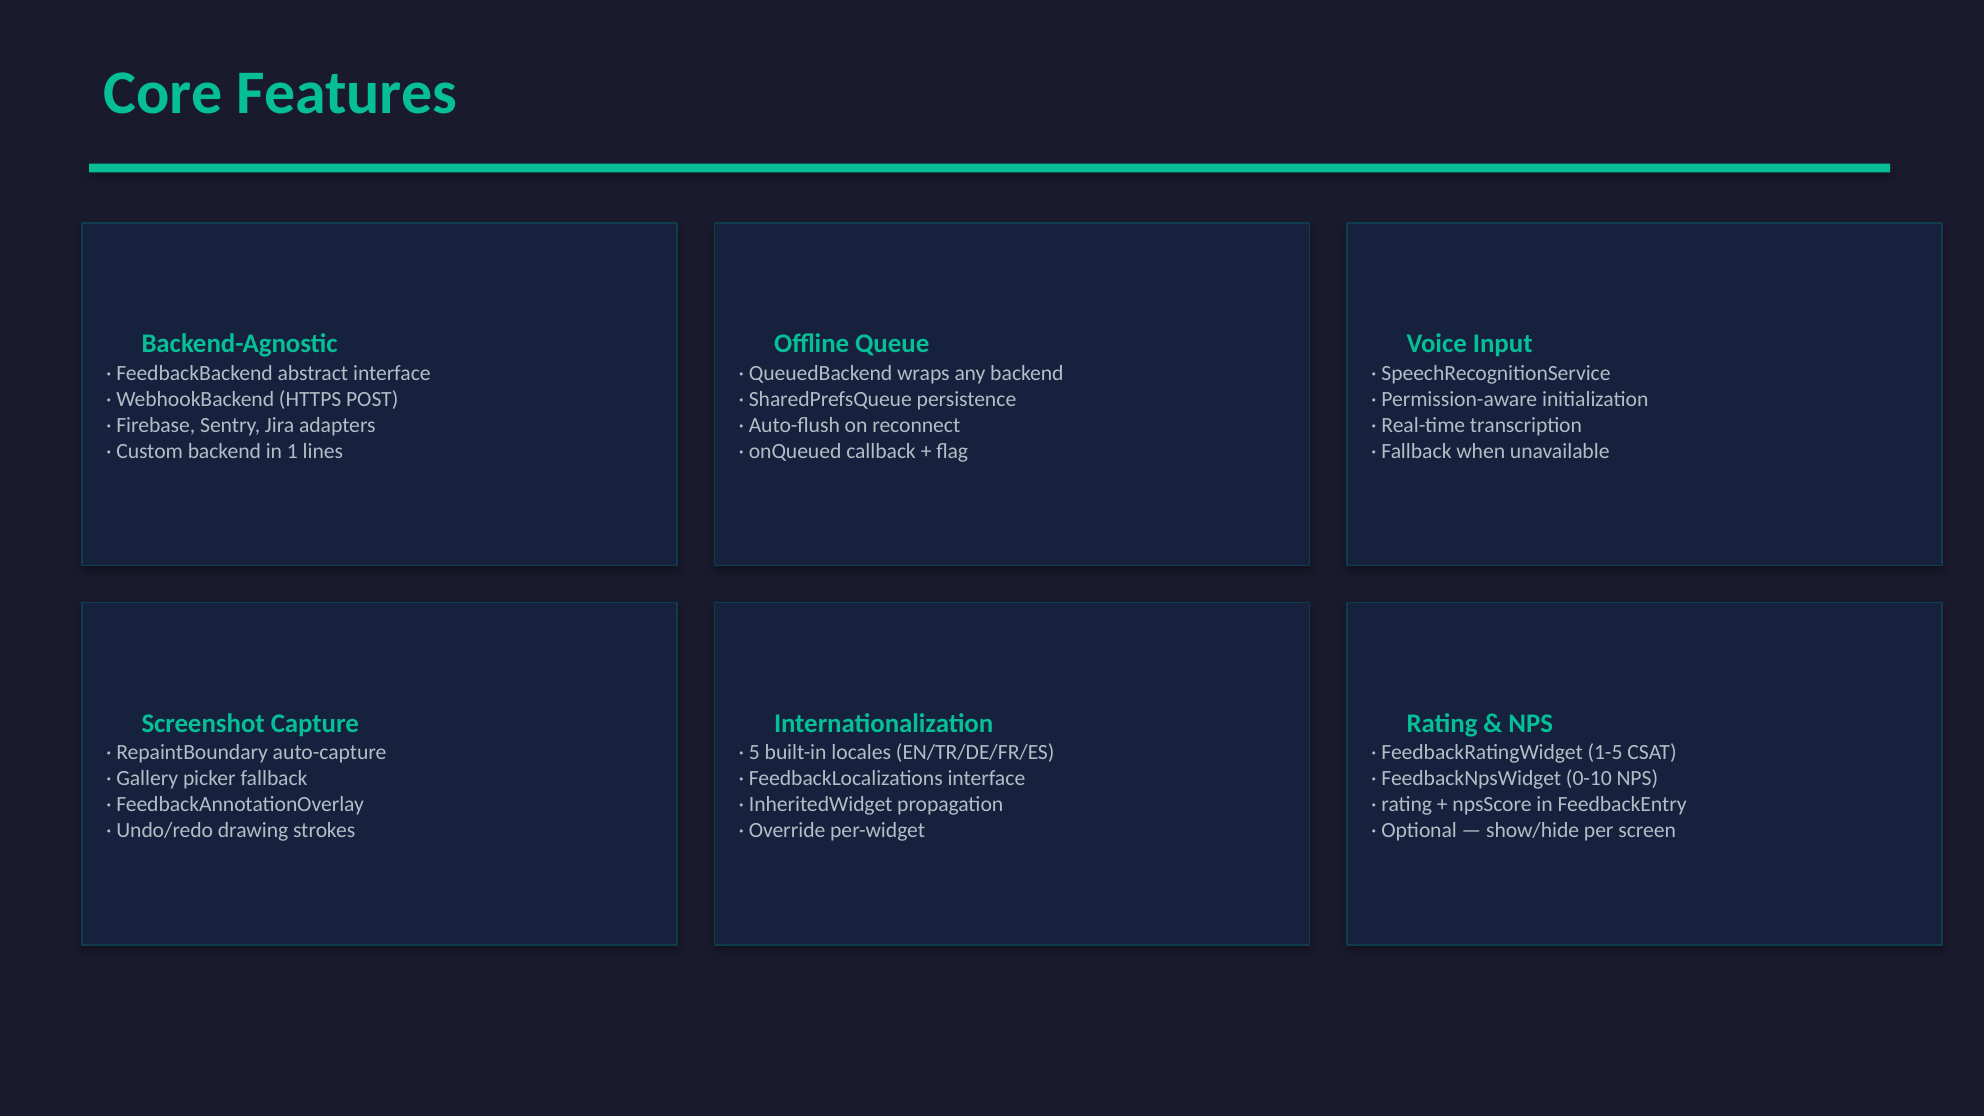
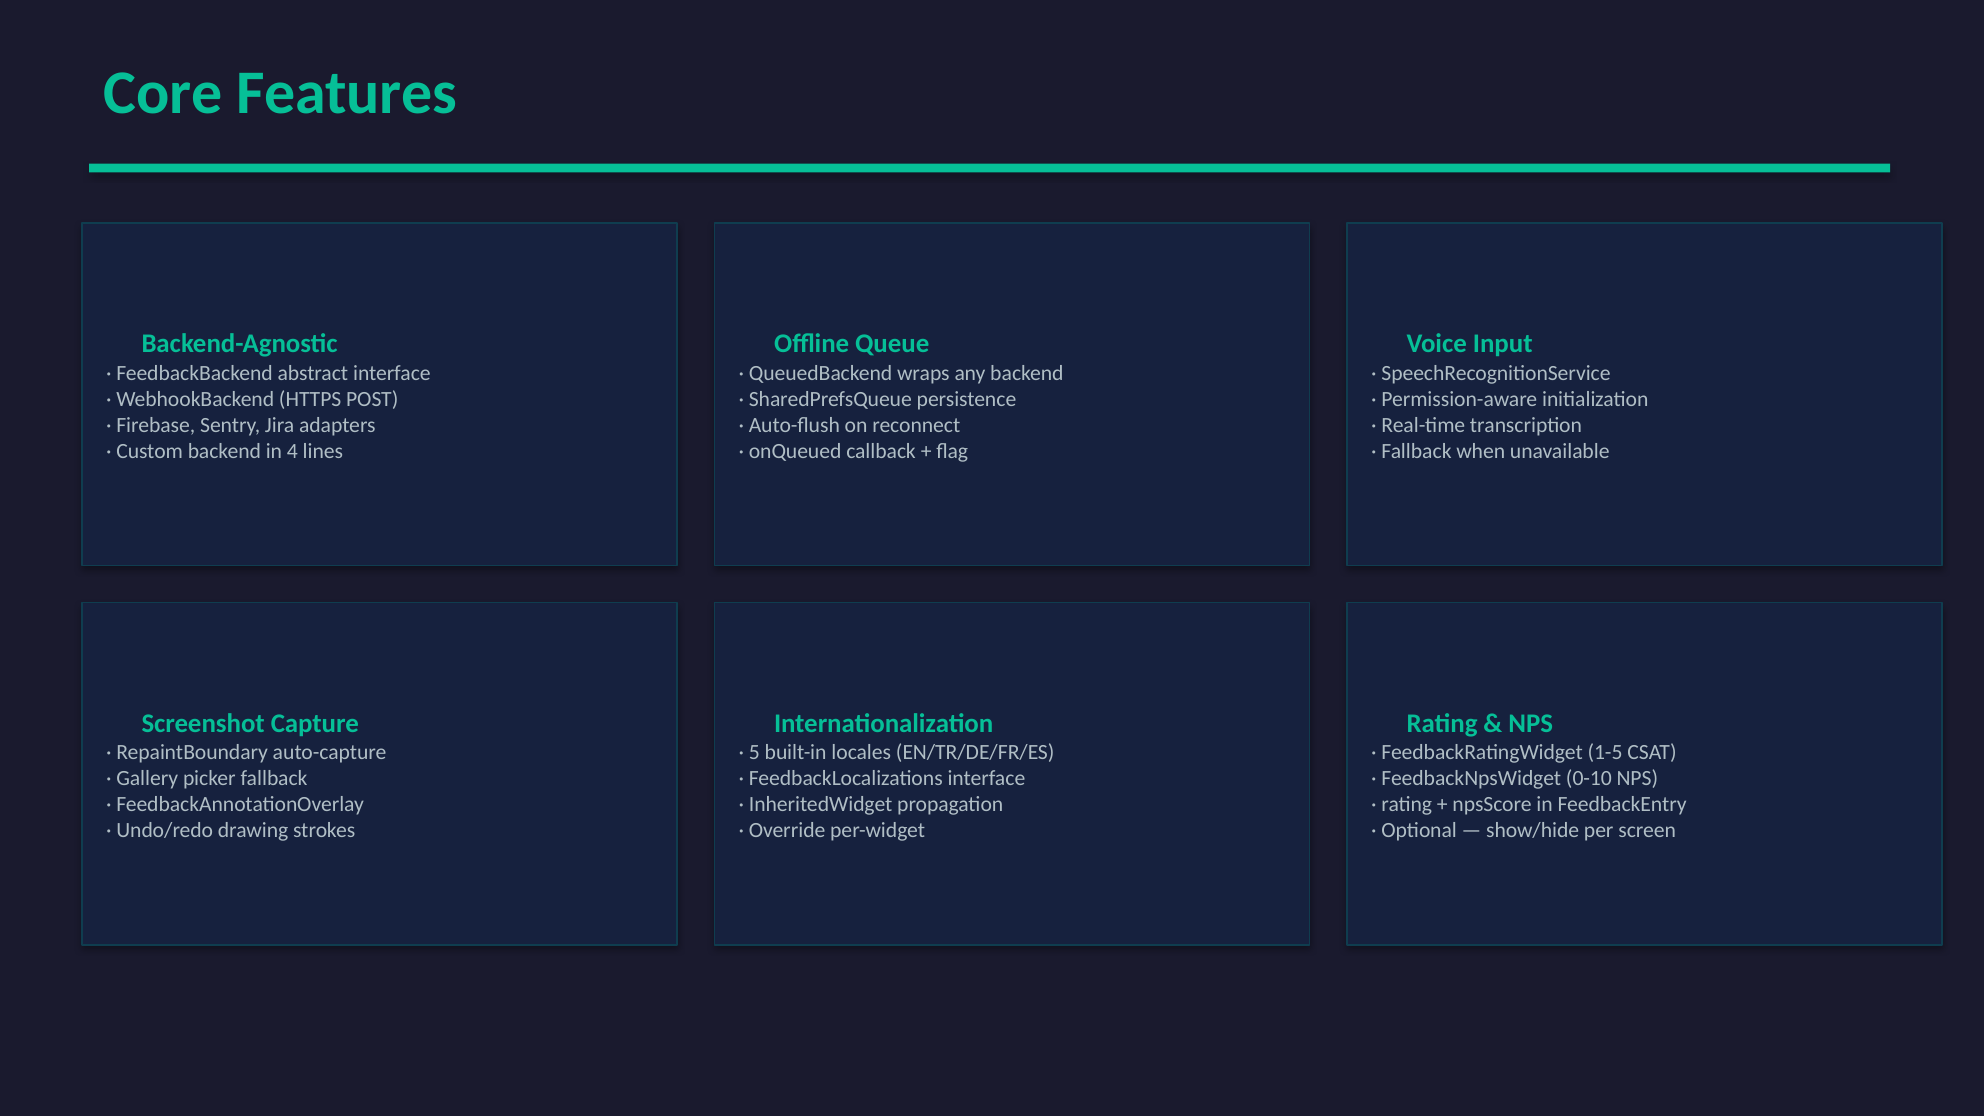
1: 1 -> 4
